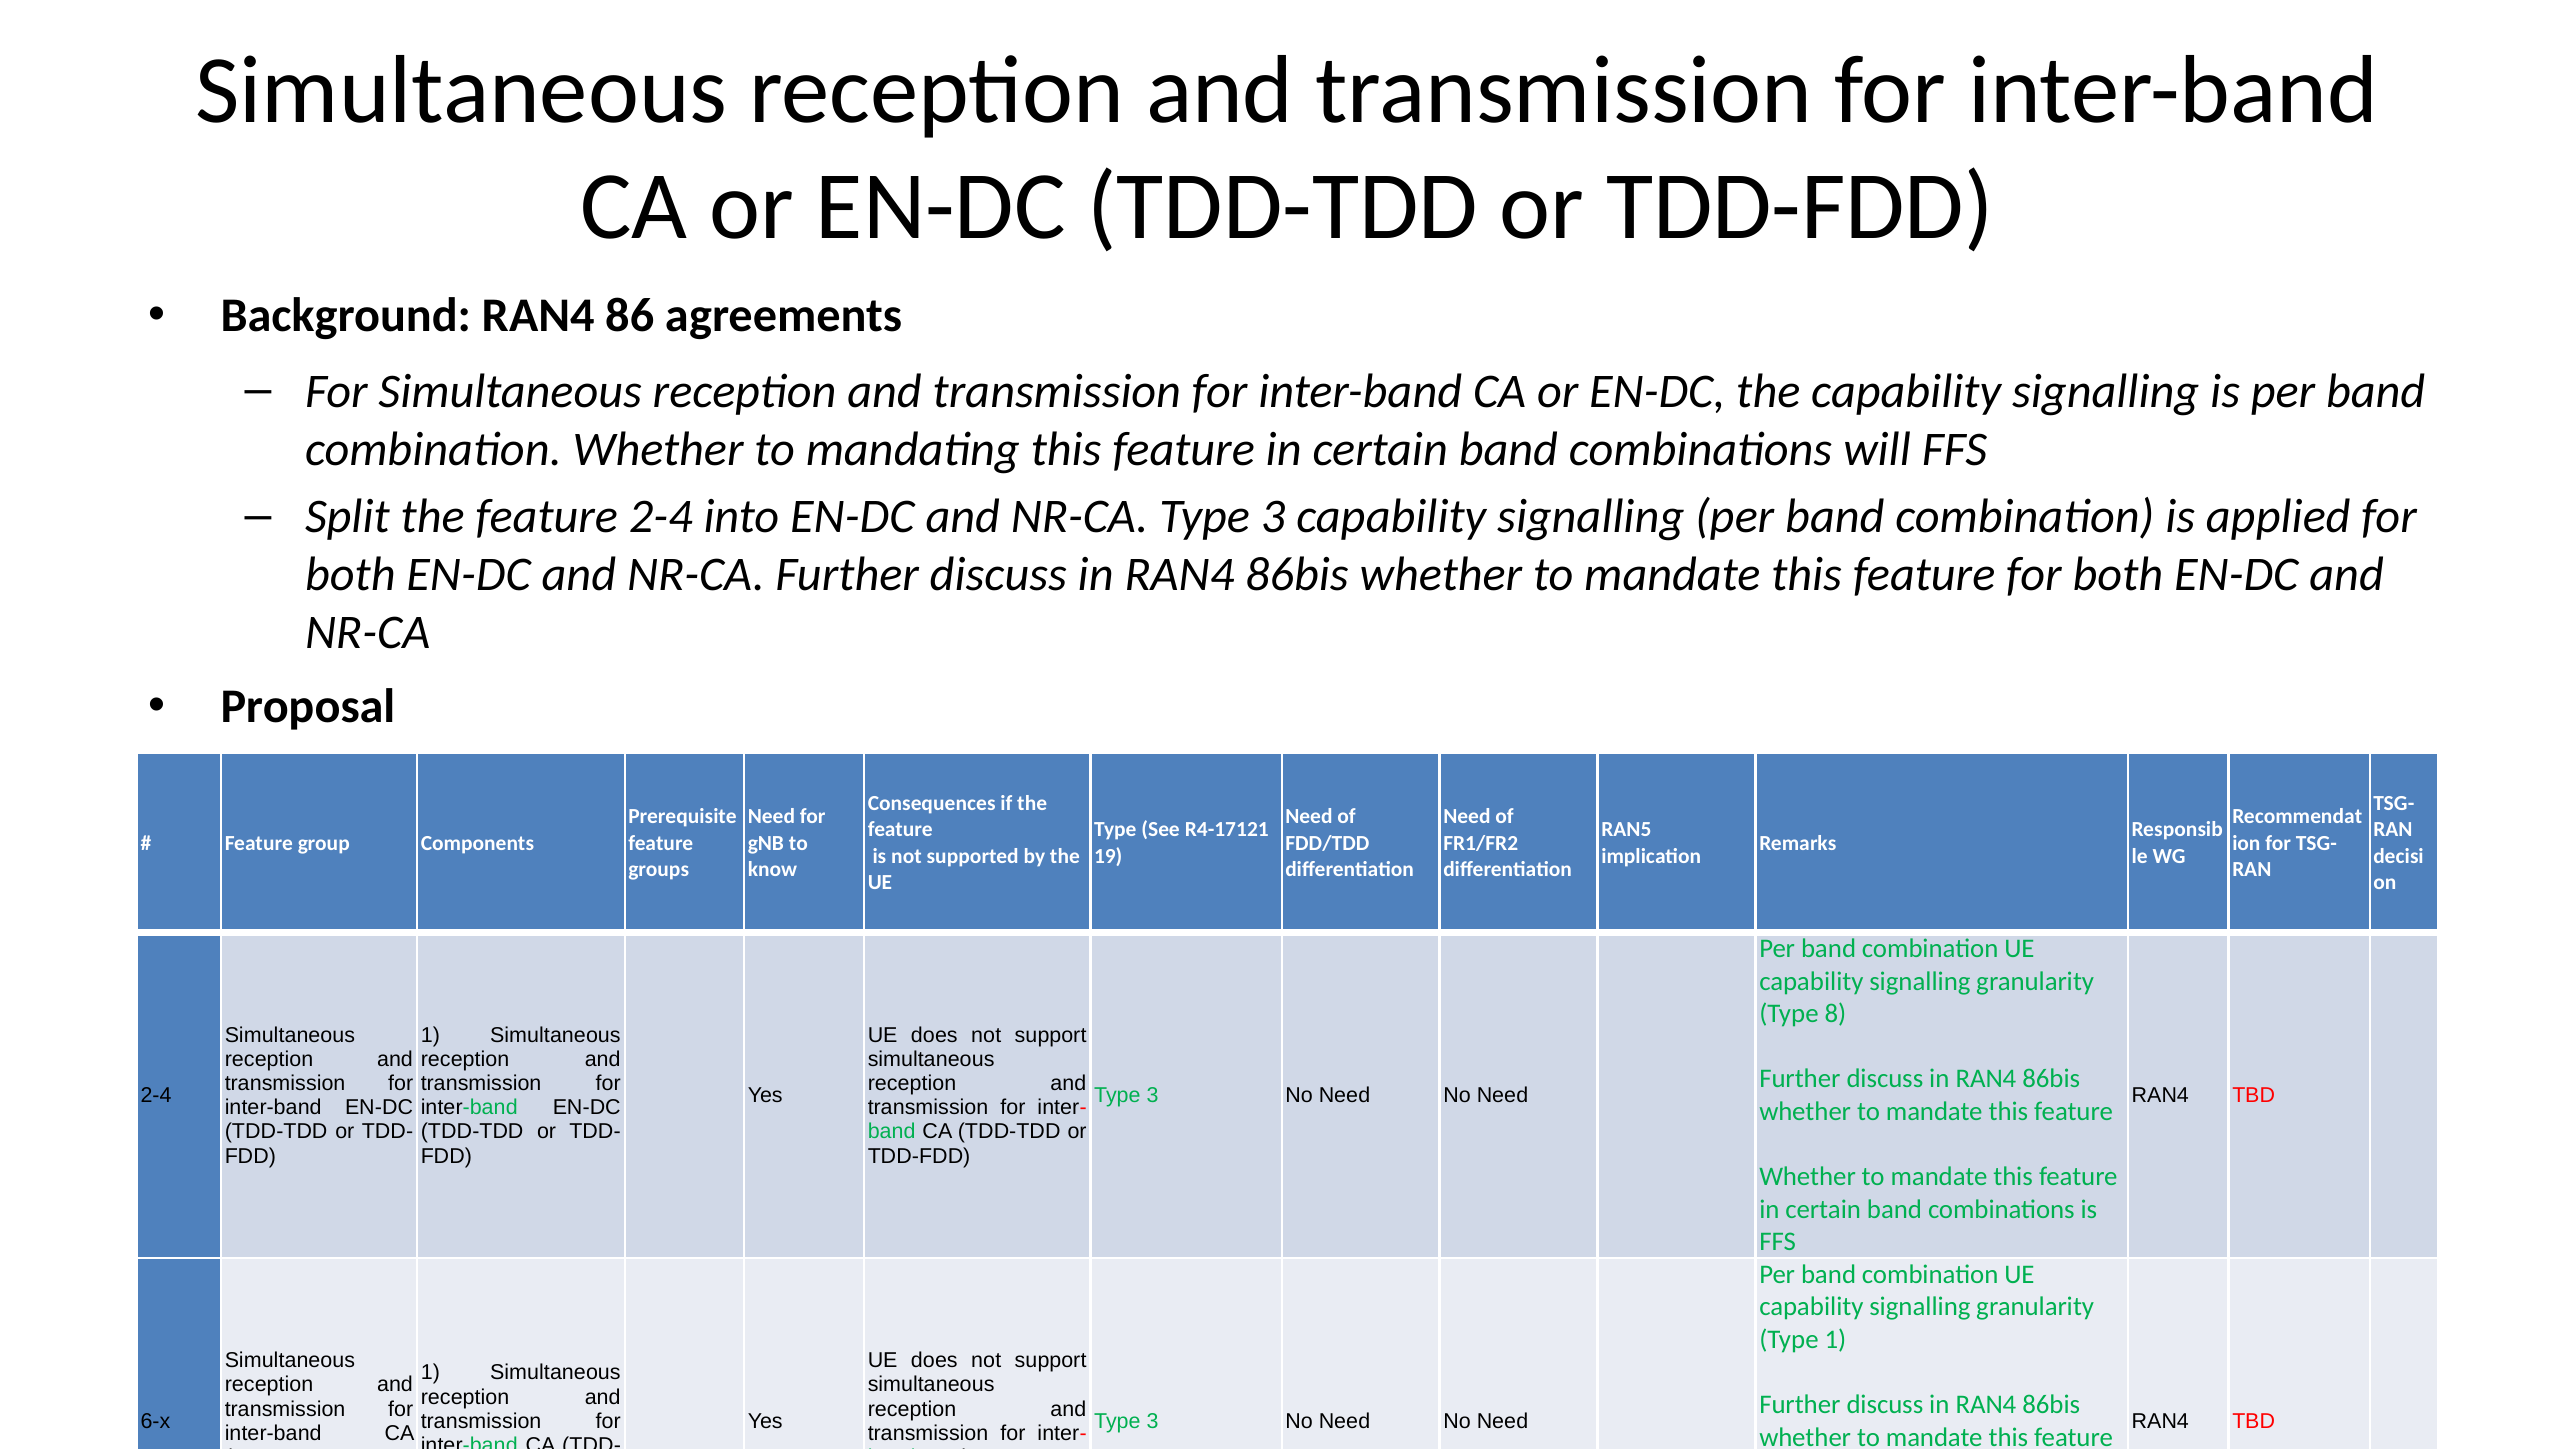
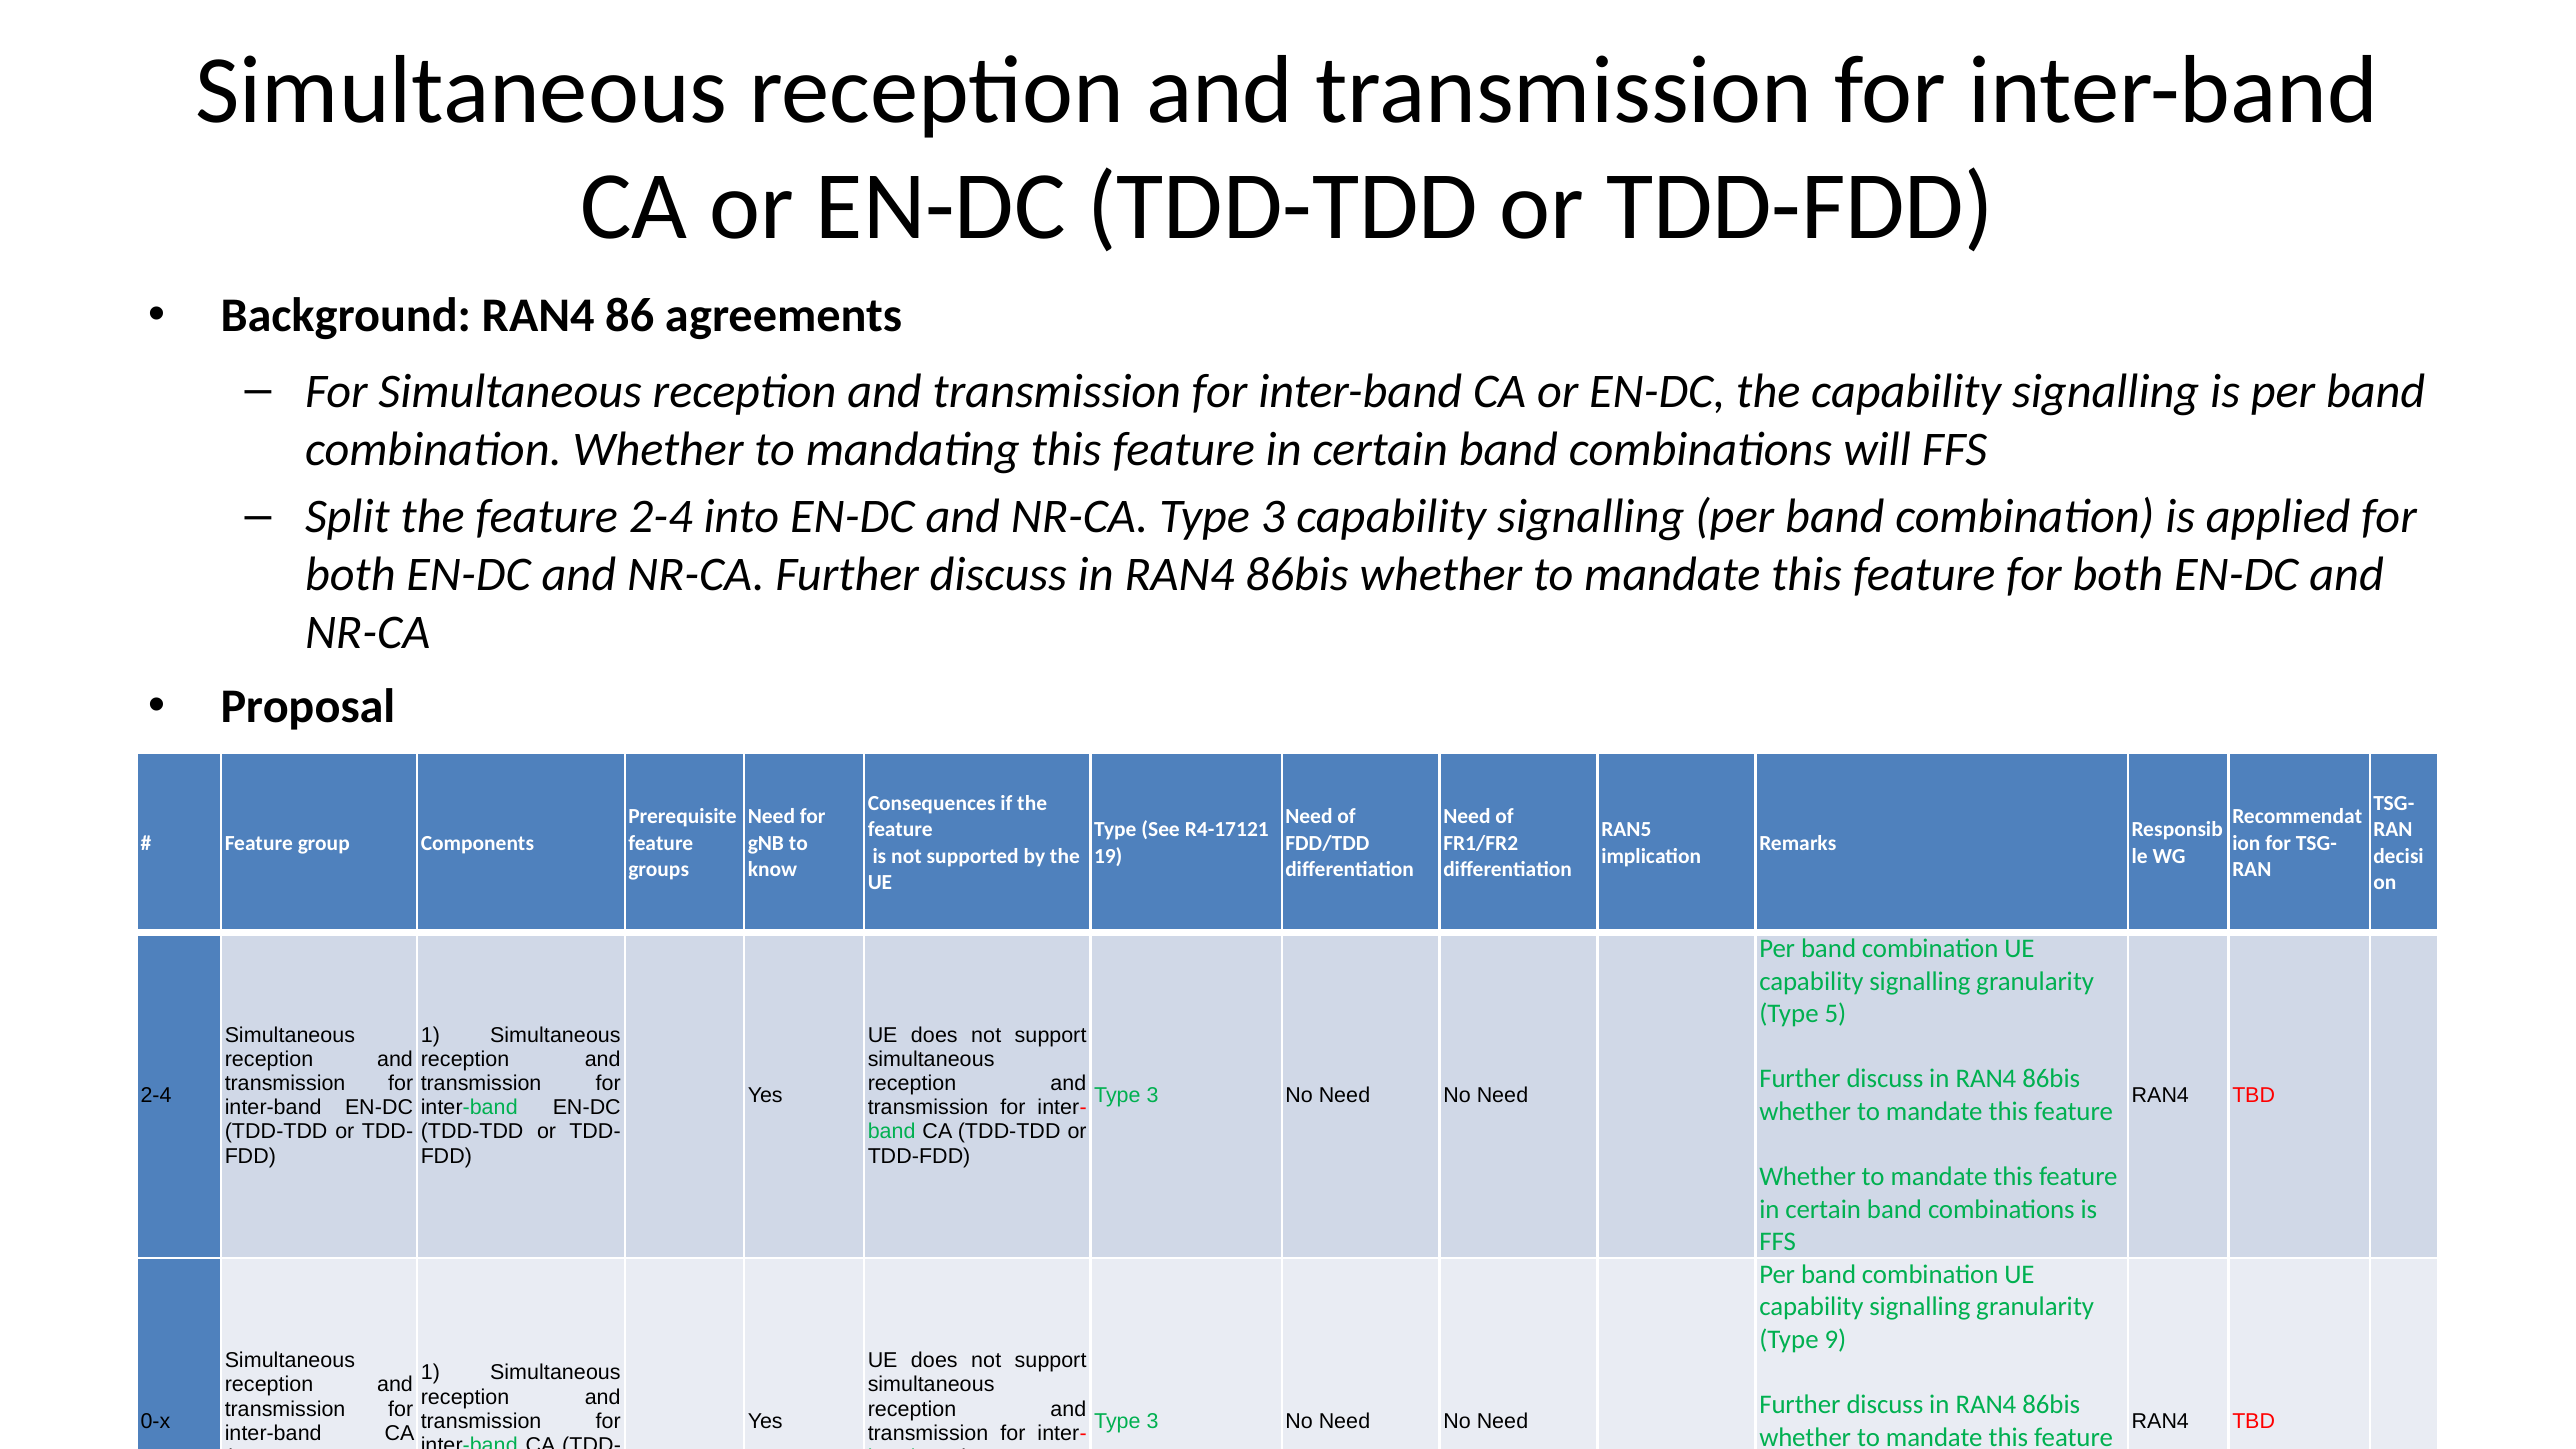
8: 8 -> 5
Type 1: 1 -> 9
6-x: 6-x -> 0-x
